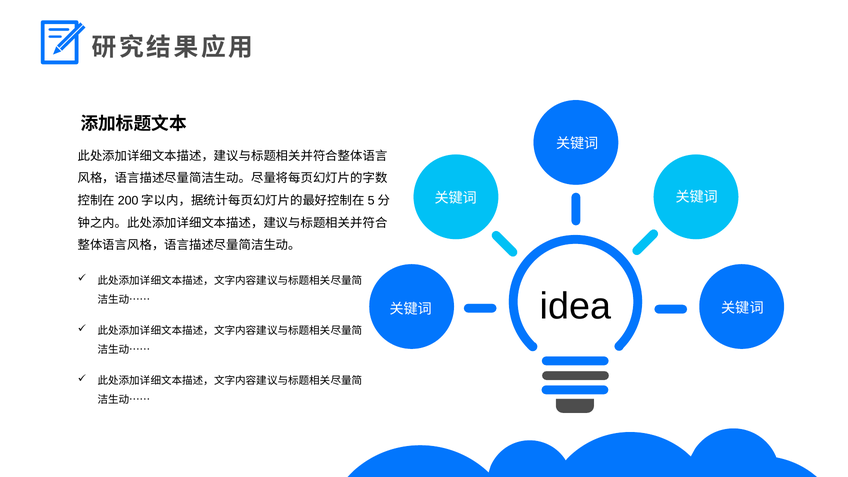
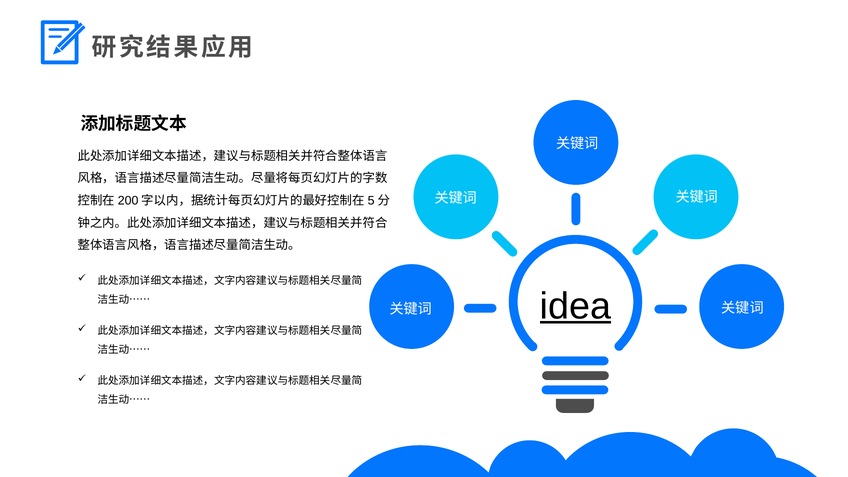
idea underline: none -> present
